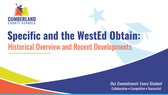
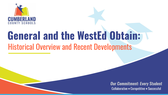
Specific: Specific -> General
